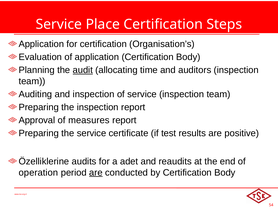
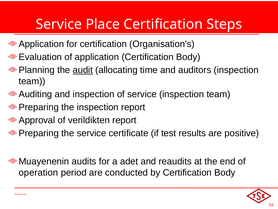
measures: measures -> verildikten
Özelliklerine: Özelliklerine -> Muayenenin
are at (96, 172) underline: present -> none
